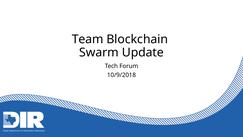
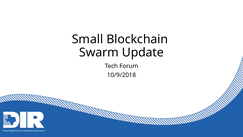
Team: Team -> Small
